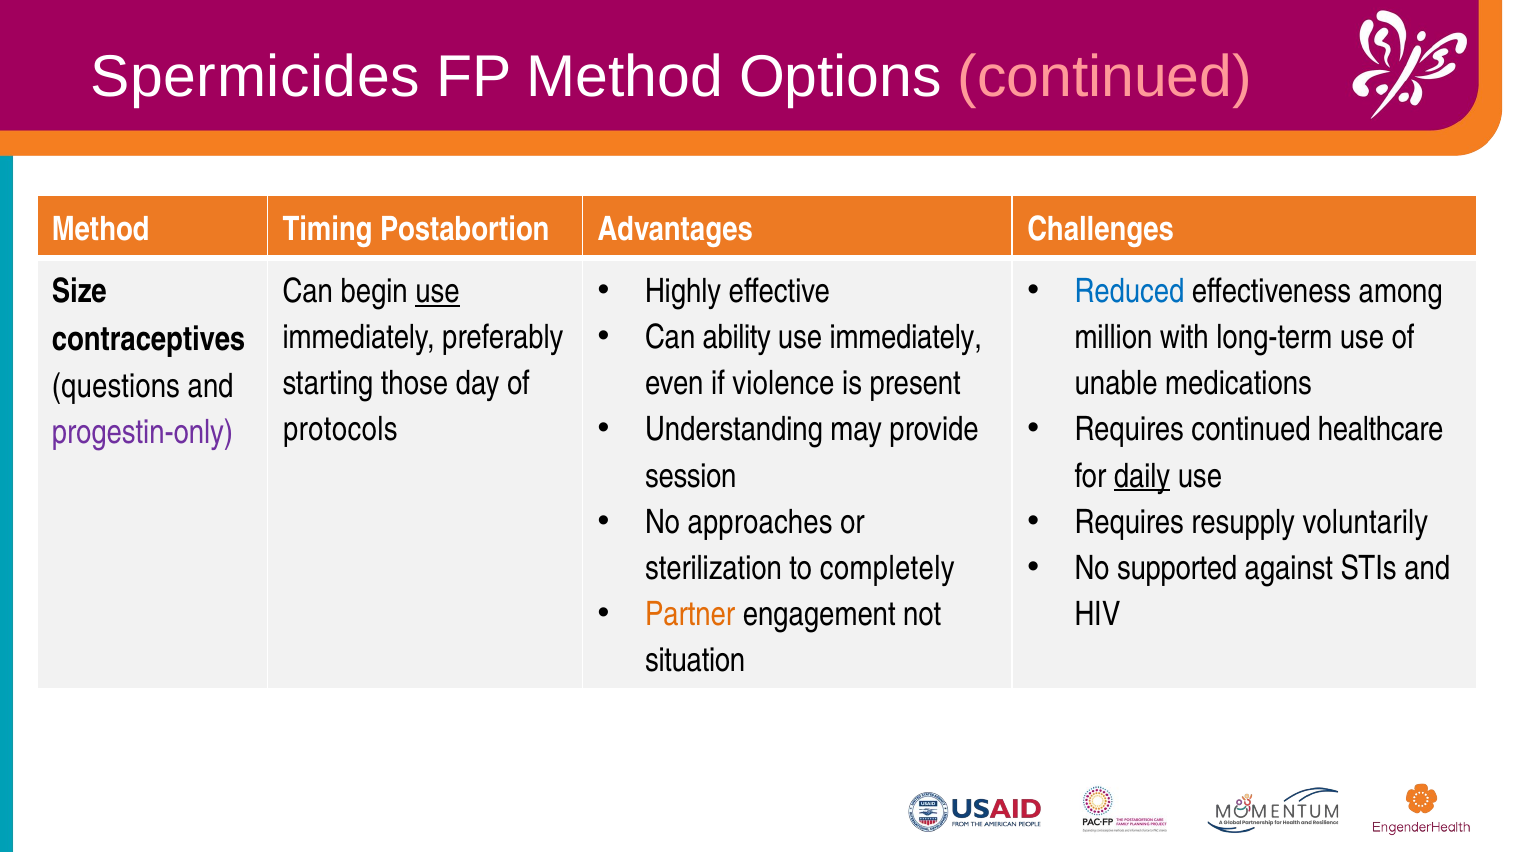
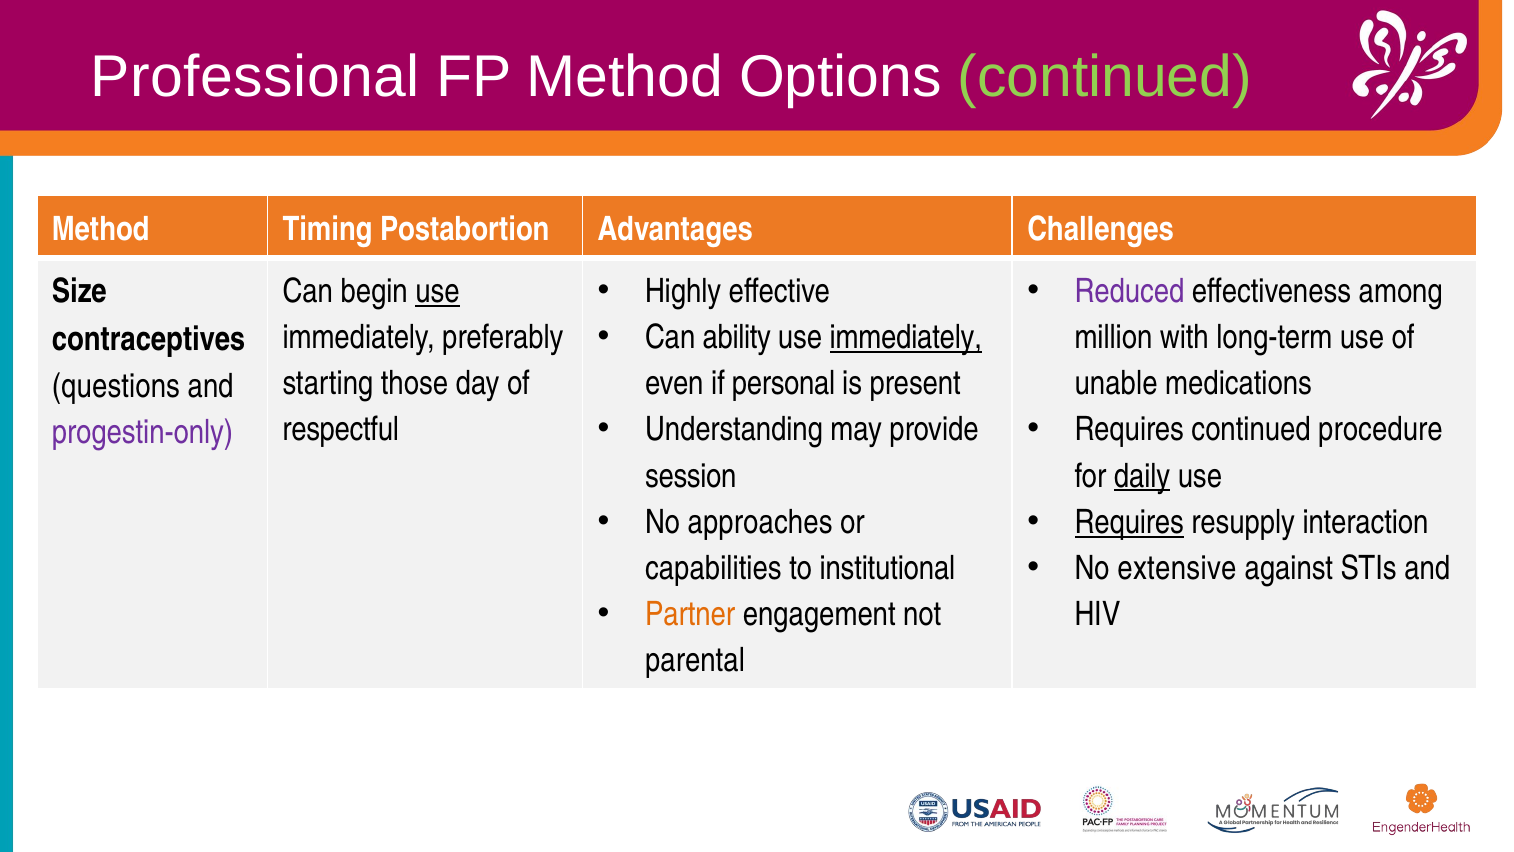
Spermicides: Spermicides -> Professional
continued at (1105, 77) colour: pink -> light green
Reduced colour: blue -> purple
immediately at (906, 337) underline: none -> present
violence: violence -> personal
healthcare: healthcare -> procedure
protocols: protocols -> respectful
Requires at (1129, 522) underline: none -> present
voluntarily: voluntarily -> interaction
supported: supported -> extensive
sterilization: sterilization -> capabilities
completely: completely -> institutional
situation: situation -> parental
